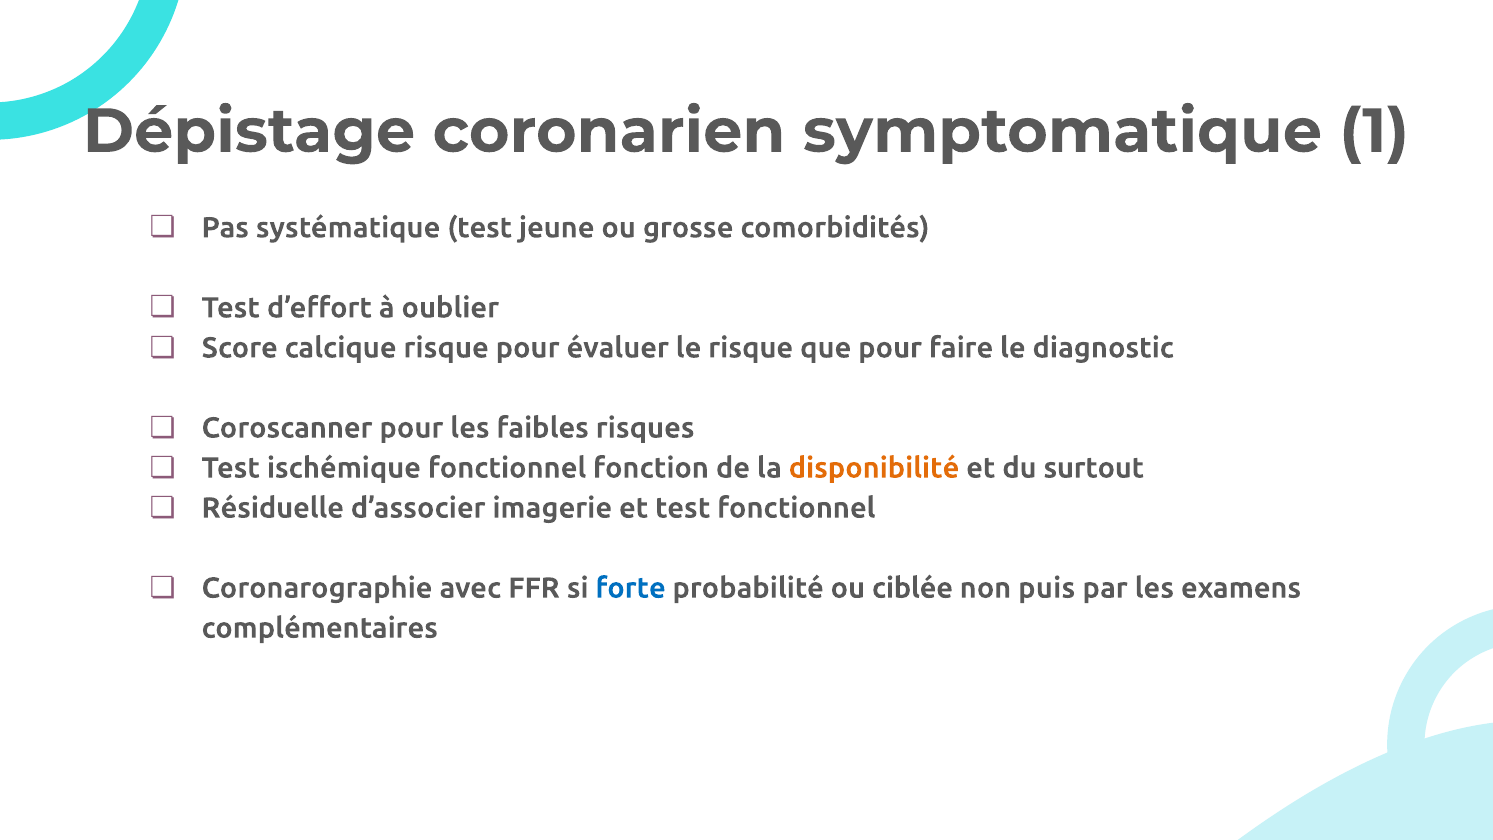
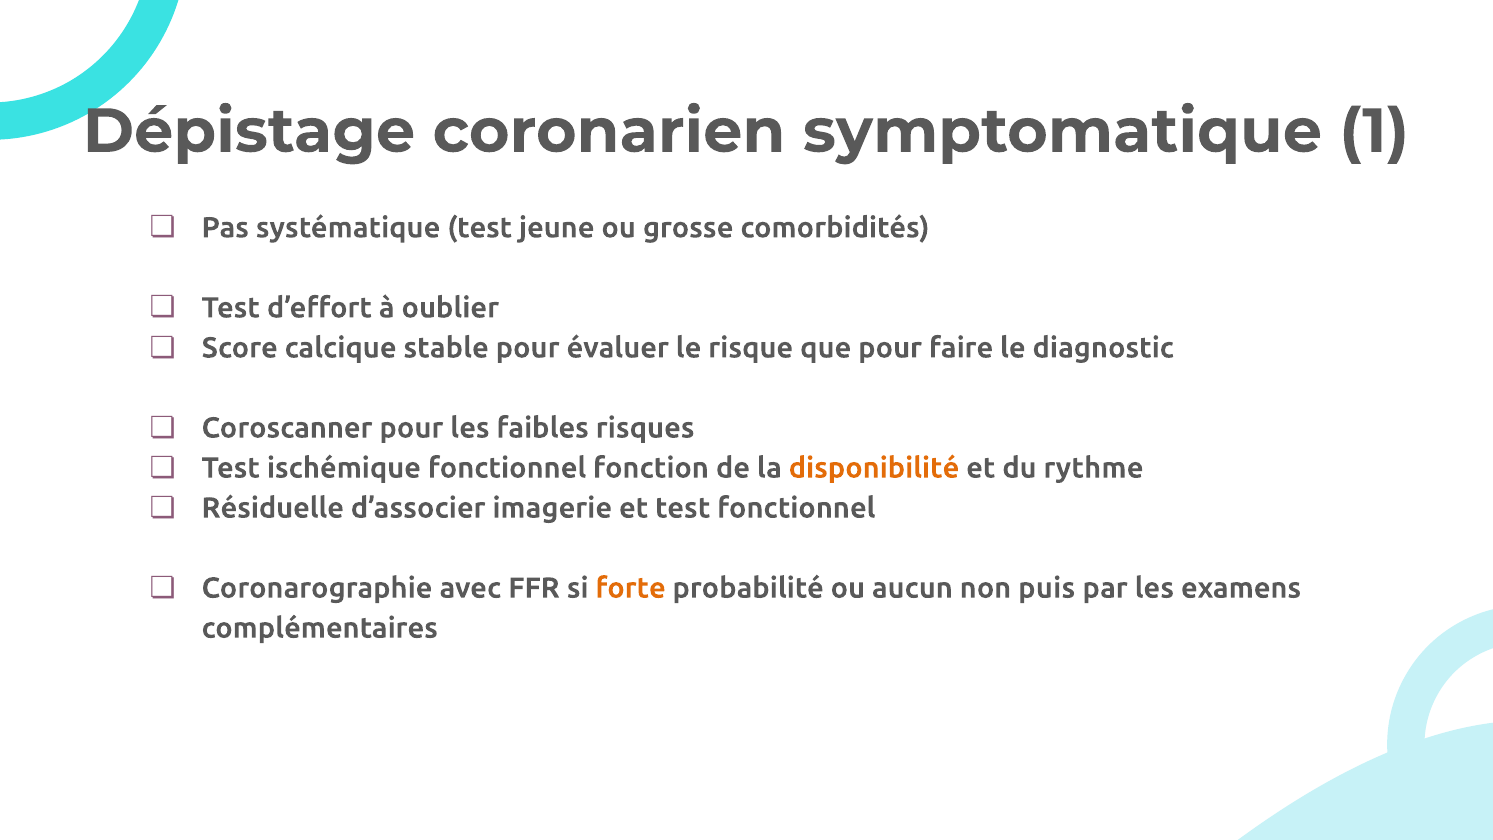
calcique risque: risque -> stable
surtout: surtout -> rythme
forte colour: blue -> orange
ciblée: ciblée -> aucun
